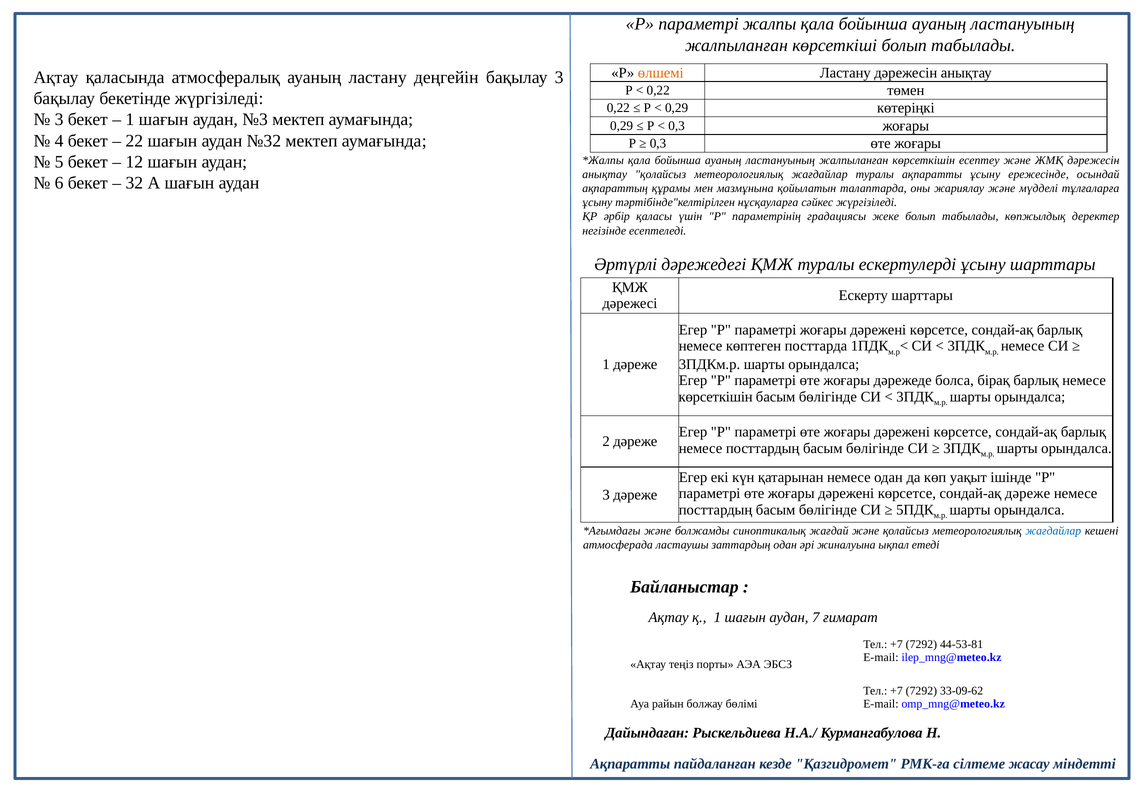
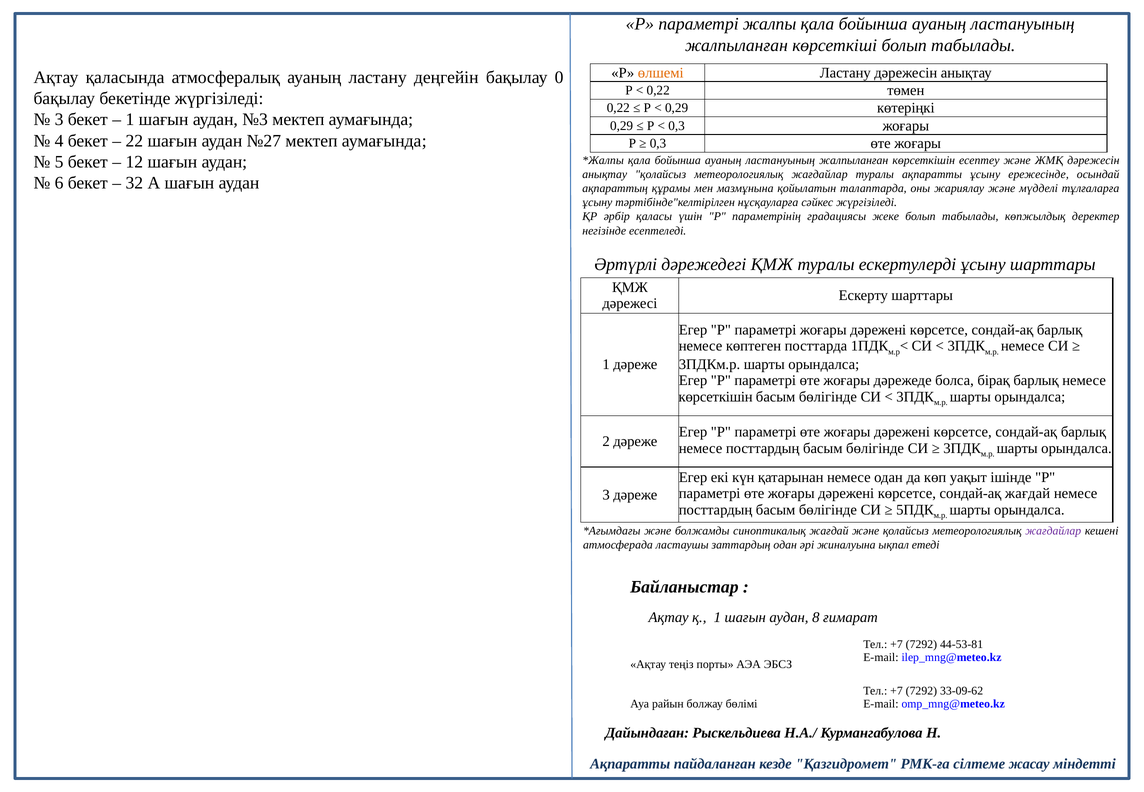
бақылау 3: 3 -> 0
№32: №32 -> №27
сондай-ақ дәреже: дәреже -> жағдай
жағдайлар at (1053, 531) colour: blue -> purple
7: 7 -> 8
